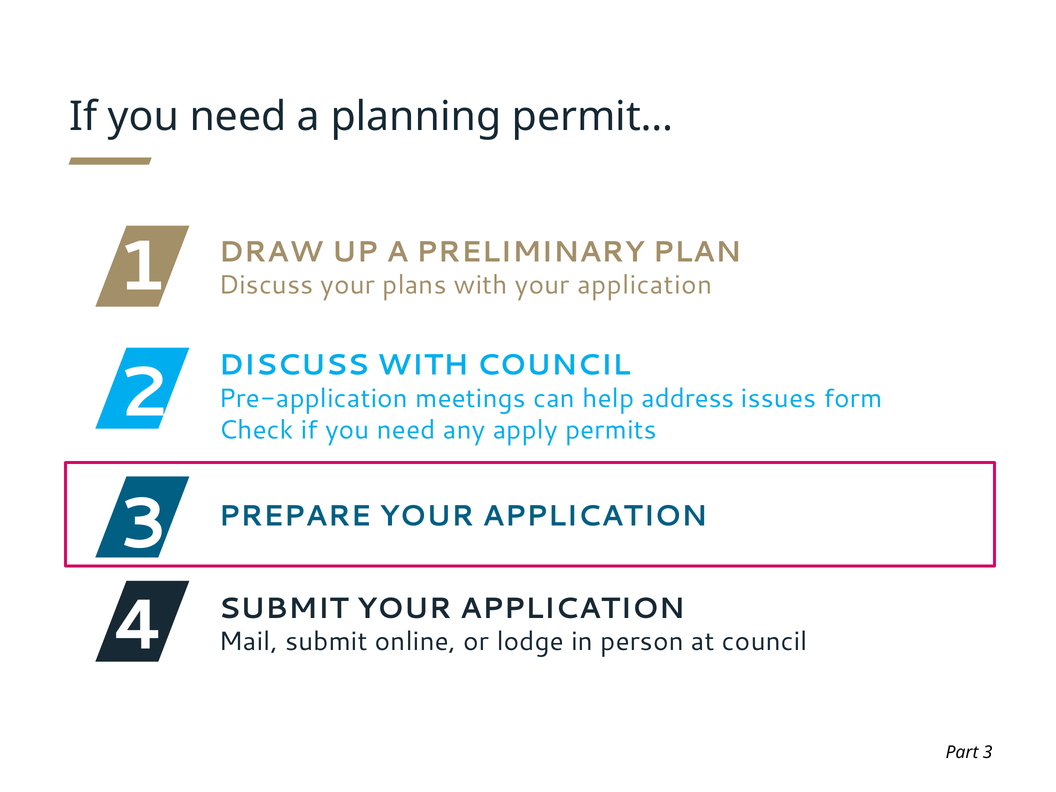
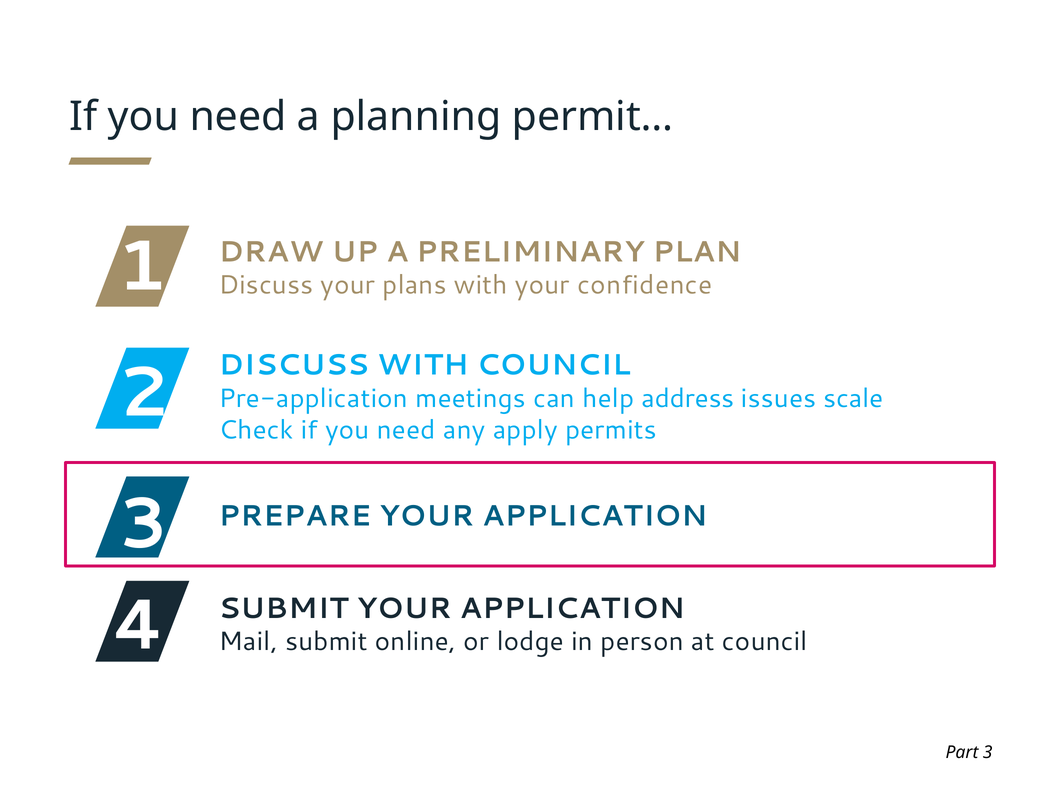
with your application: application -> confidence
form: form -> scale
